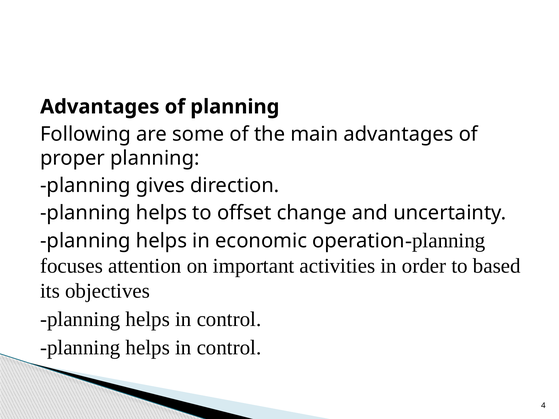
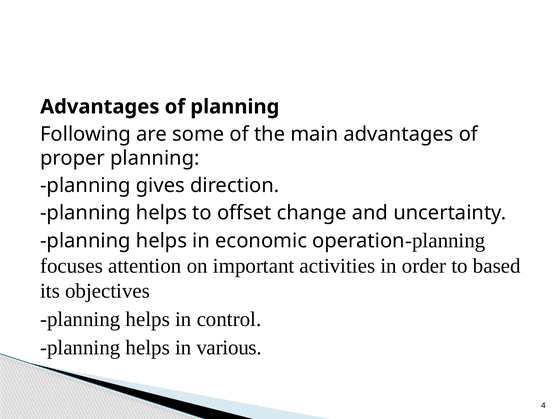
control at (229, 348): control -> various
